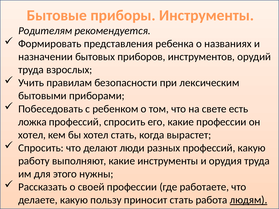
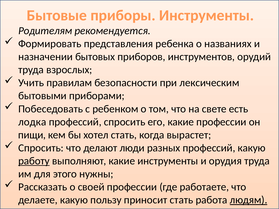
ложка: ложка -> лодка
хотел at (32, 135): хотел -> пищи
работу underline: none -> present
